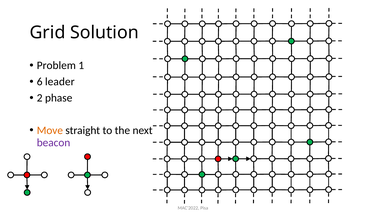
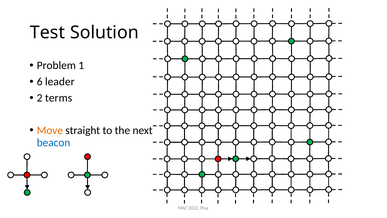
Grid: Grid -> Test
phase: phase -> terms
beacon colour: purple -> blue
